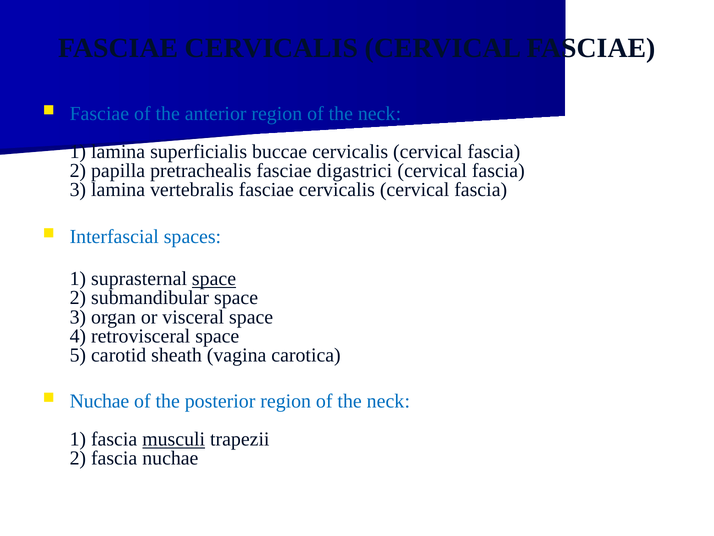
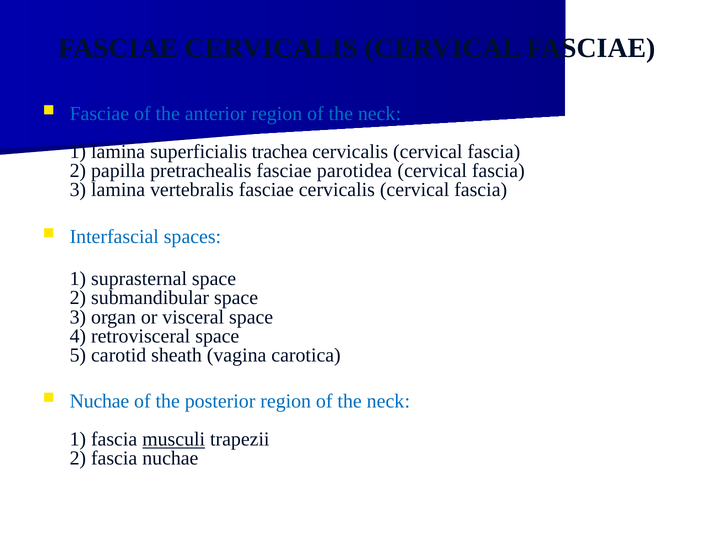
buccae: buccae -> trachea
digastrici: digastrici -> parotidea
space at (214, 279) underline: present -> none
